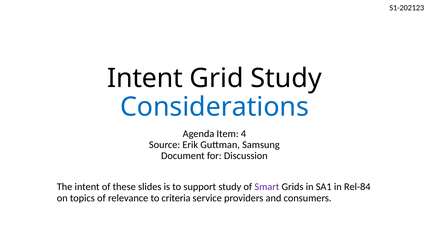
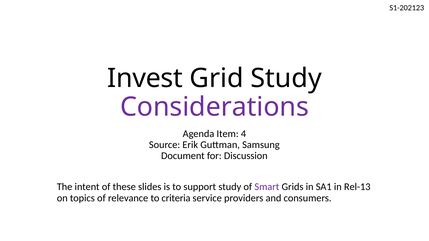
Intent at (145, 78): Intent -> Invest
Considerations colour: blue -> purple
Rel-84: Rel-84 -> Rel-13
